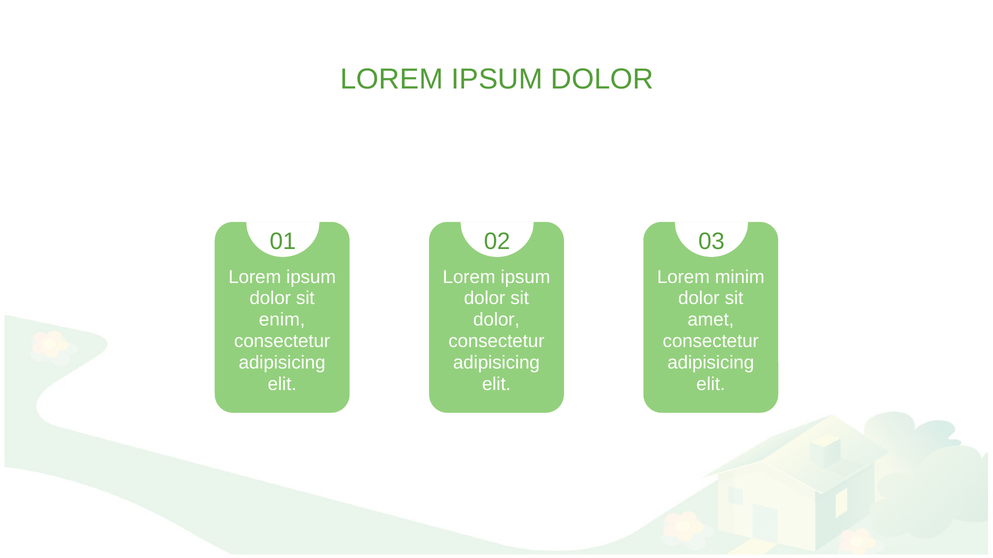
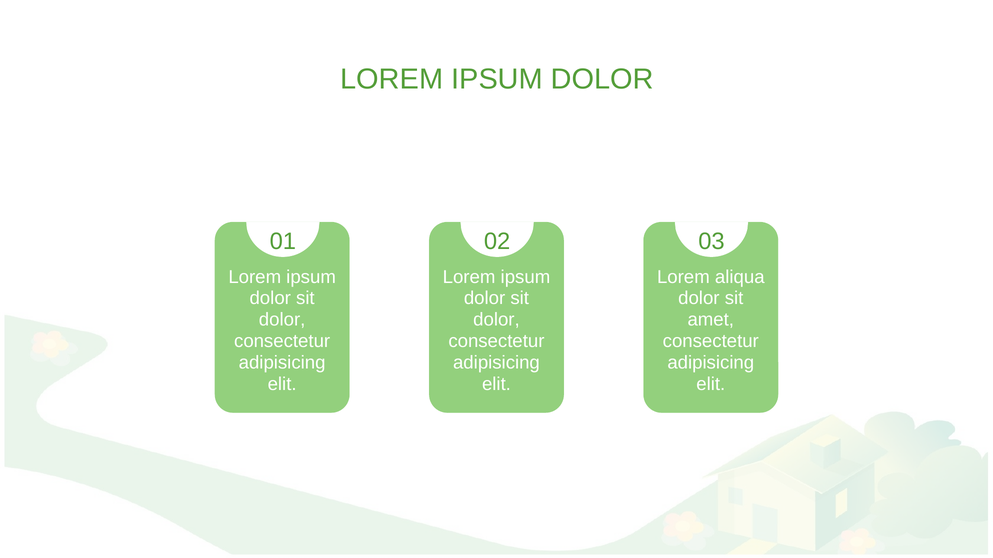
minim: minim -> aliqua
enim at (282, 320): enim -> dolor
